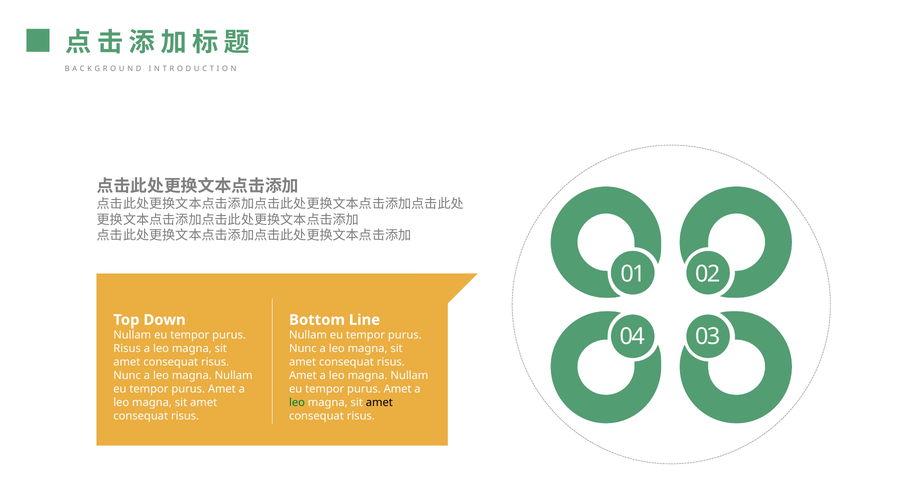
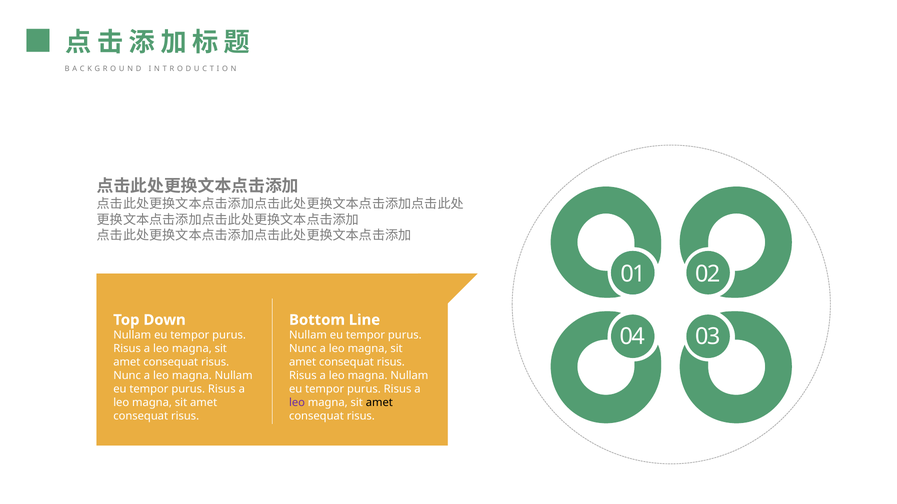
Amet at (303, 376): Amet -> Risus
Amet at (222, 389): Amet -> Risus
Amet at (398, 389): Amet -> Risus
leo at (297, 403) colour: green -> purple
